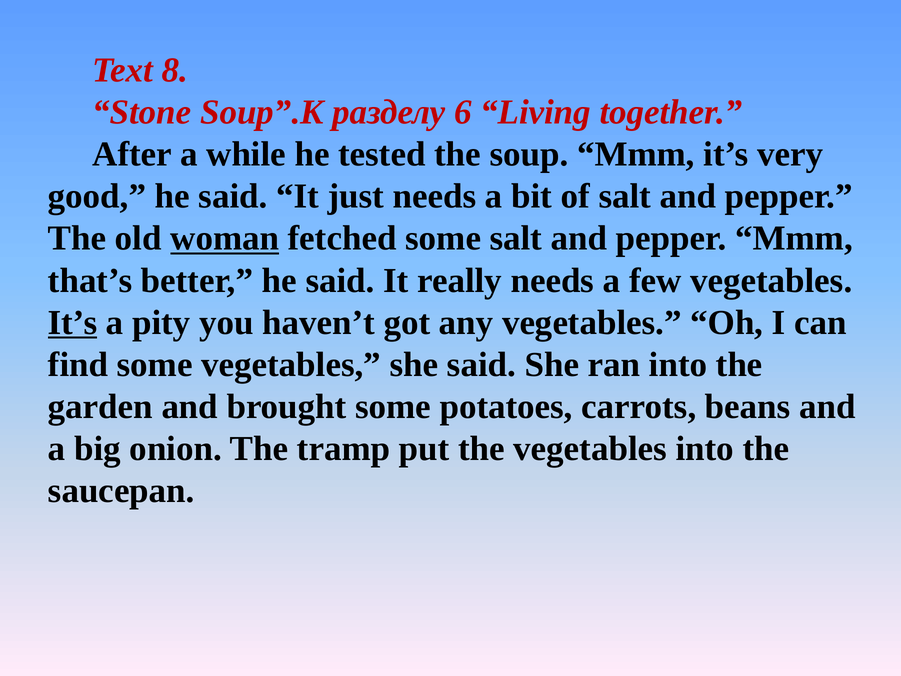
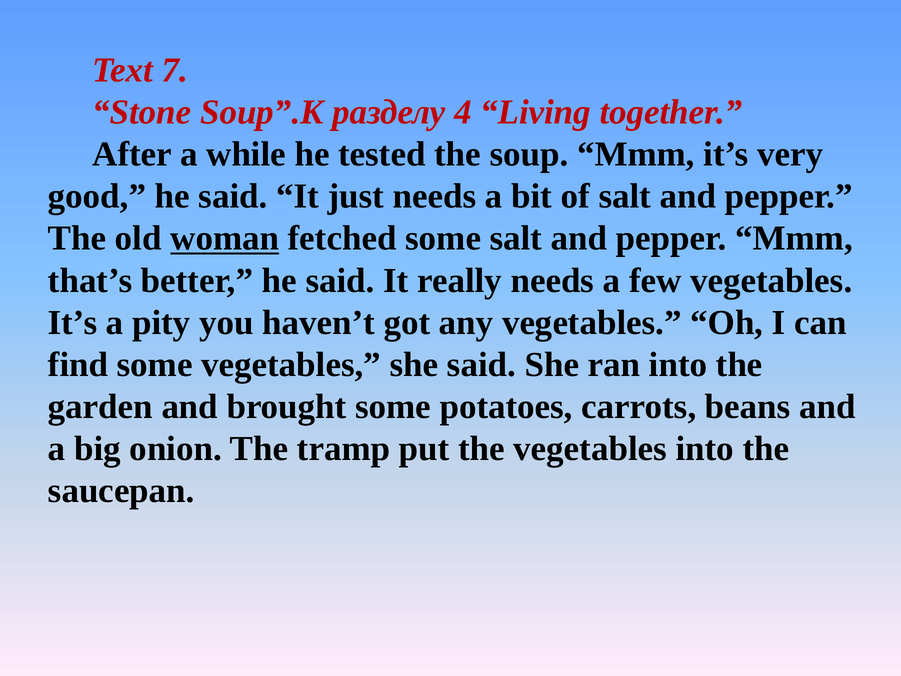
8: 8 -> 7
6: 6 -> 4
It’s at (73, 322) underline: present -> none
